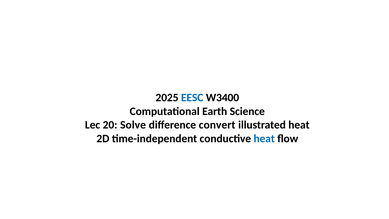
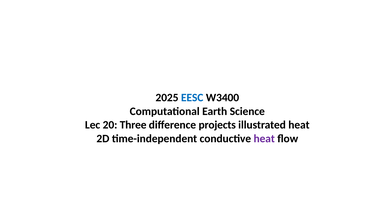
Solve: Solve -> Three
convert: convert -> projects
heat at (264, 138) colour: blue -> purple
